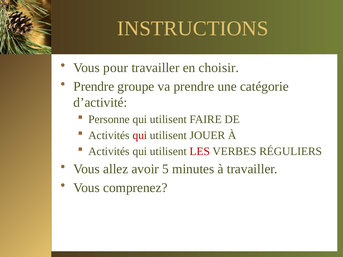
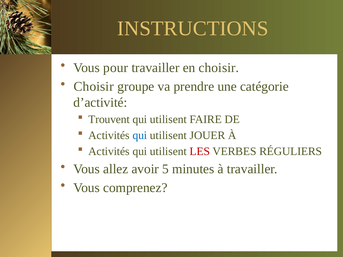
Prendre at (94, 87): Prendre -> Choisir
Personne: Personne -> Trouvent
qui at (140, 136) colour: red -> blue
